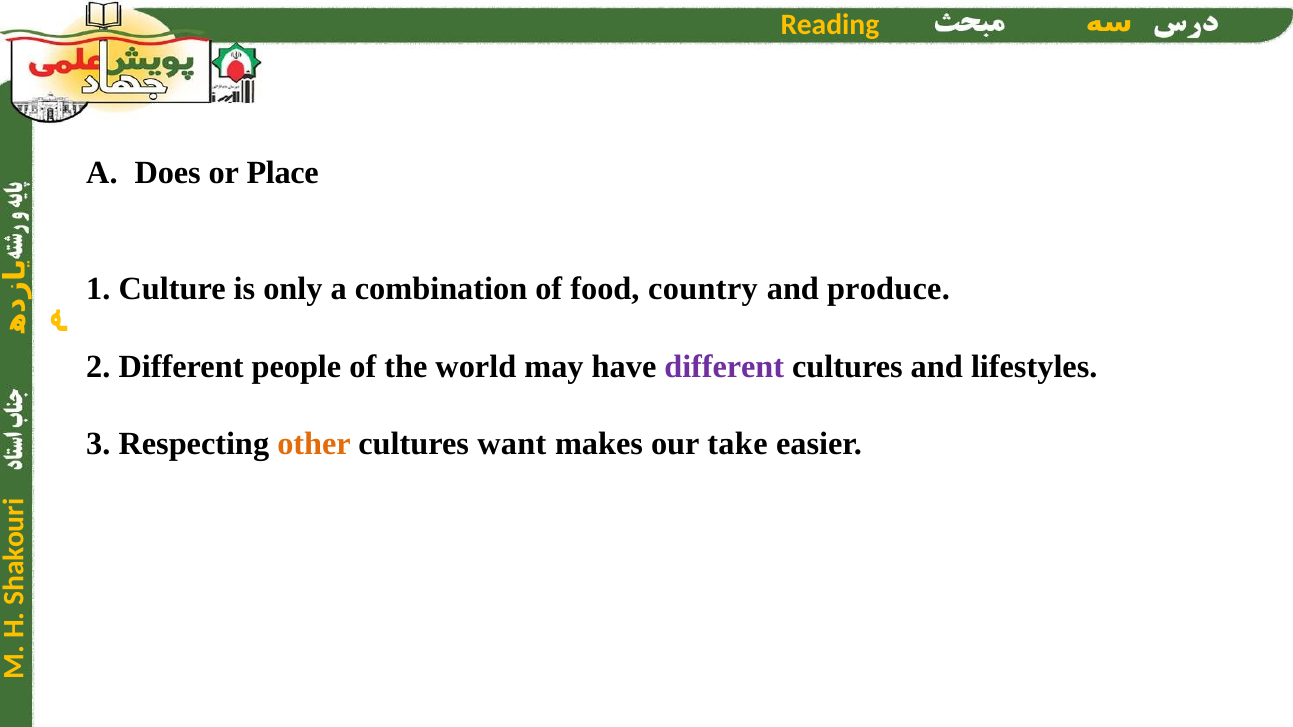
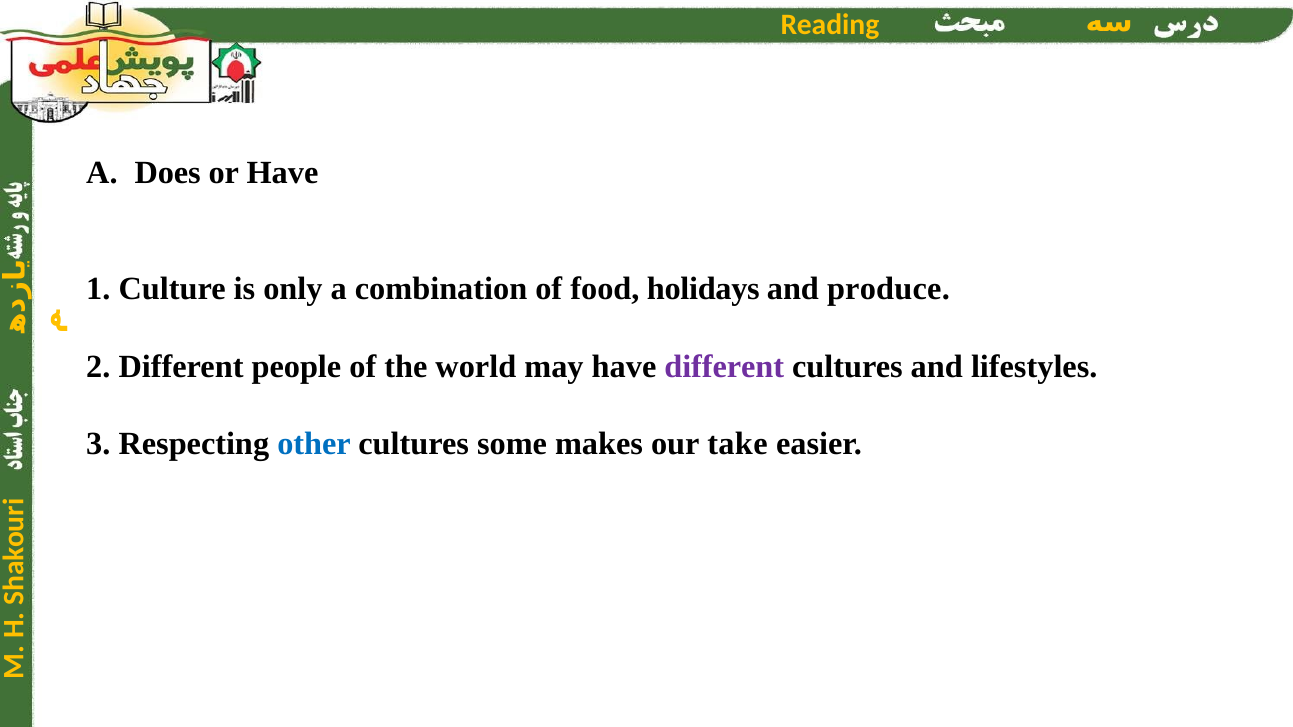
or Place: Place -> Have
country: country -> holidays
other colour: orange -> blue
want: want -> some
